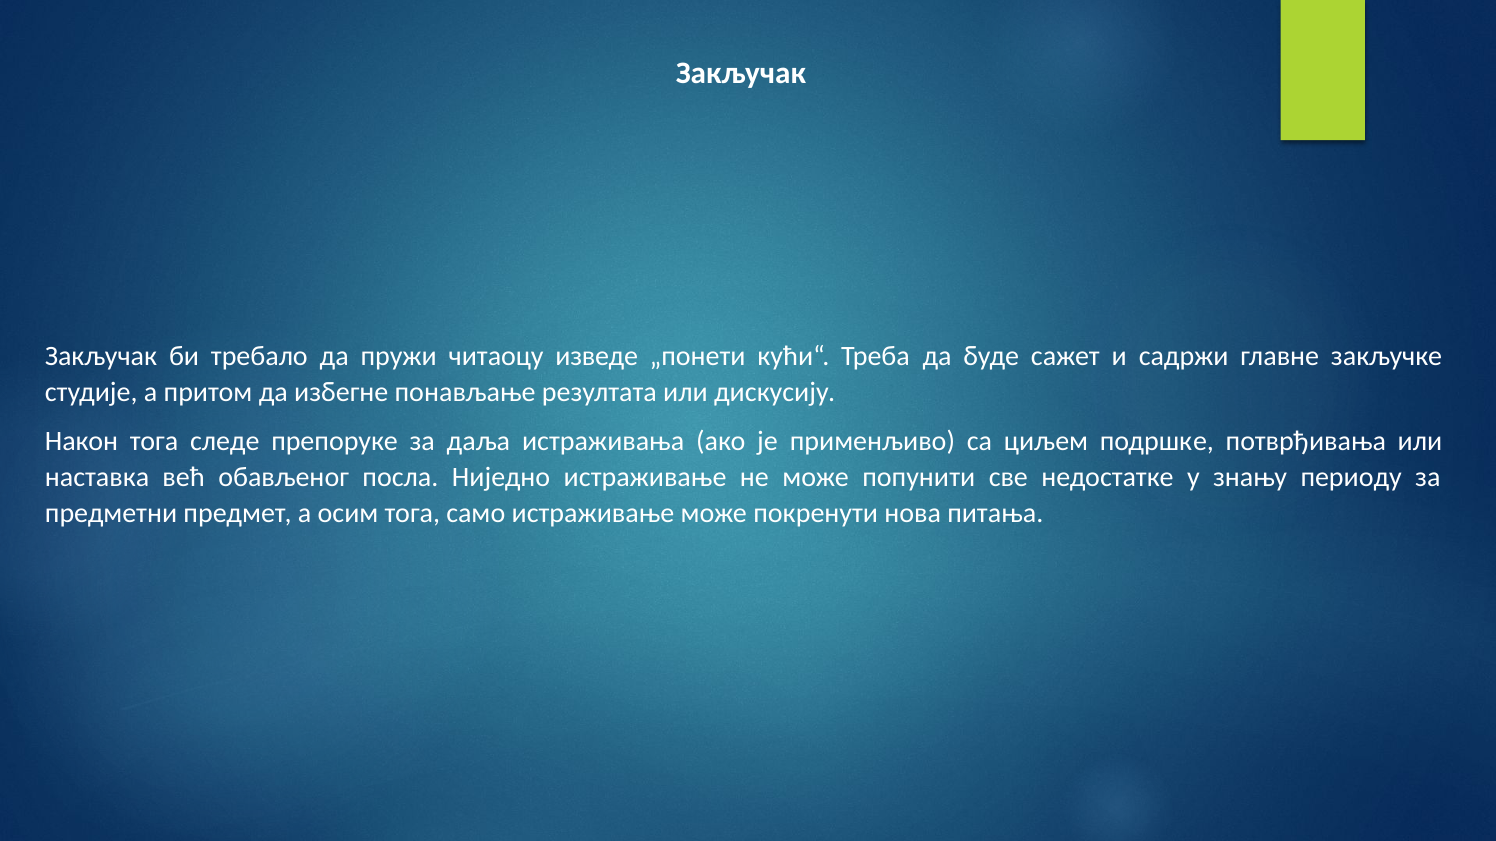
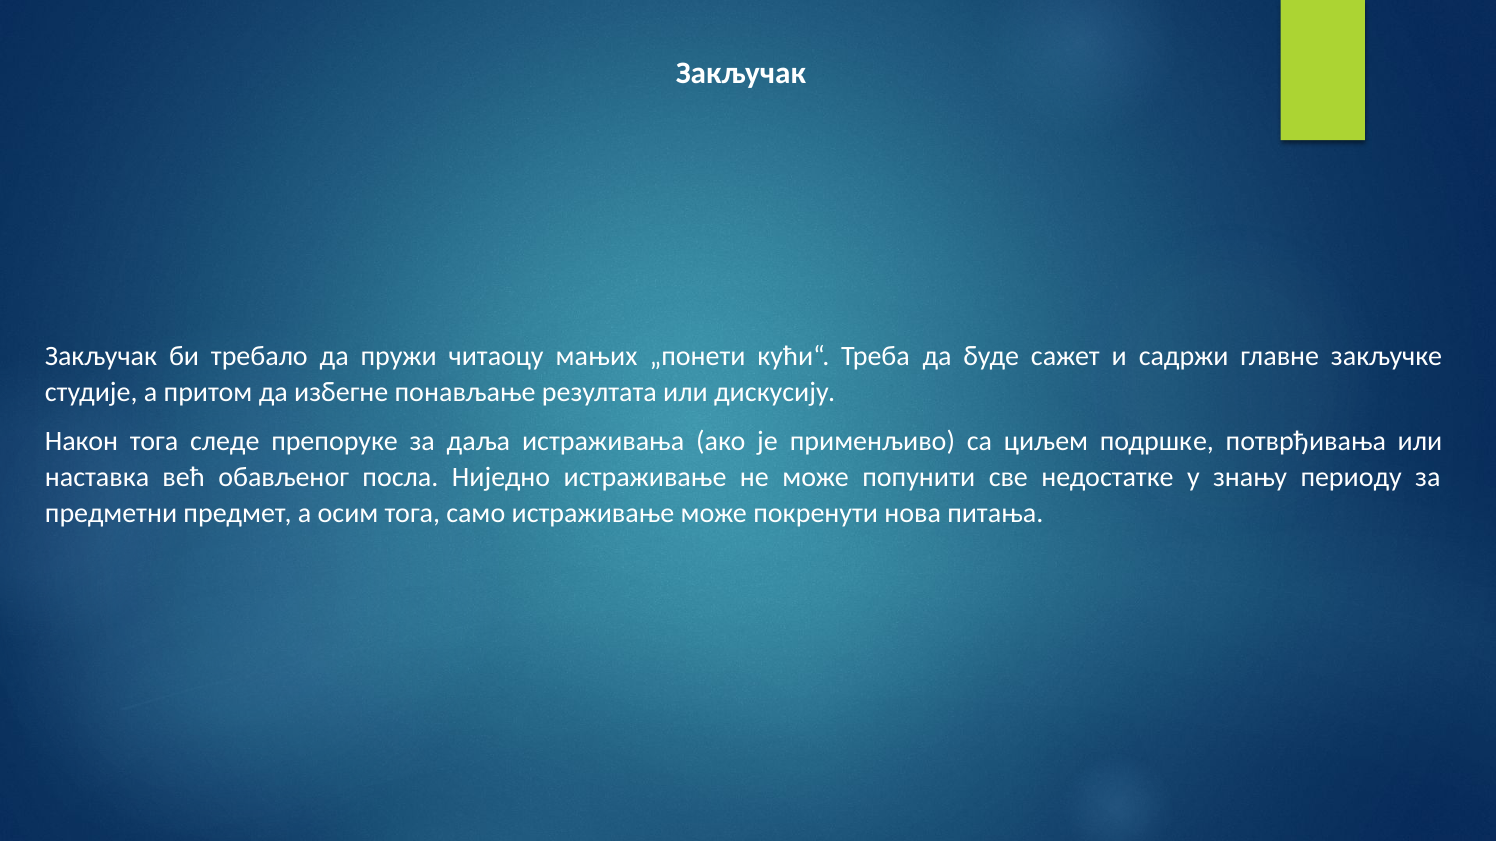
изведе: изведе -> мањих
